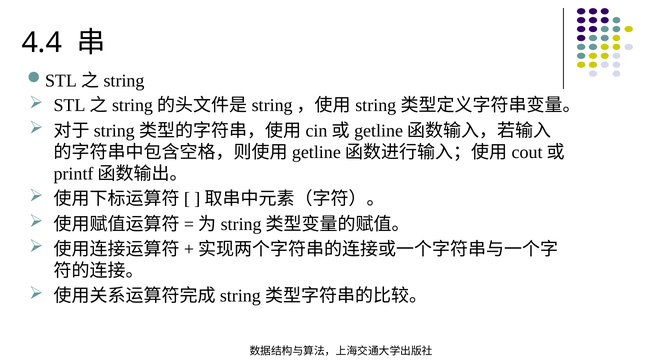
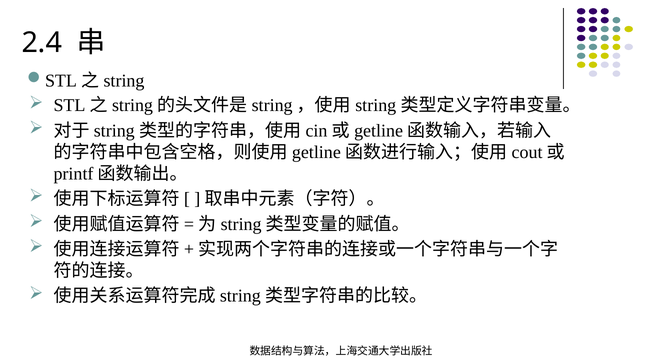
4.4: 4.4 -> 2.4
